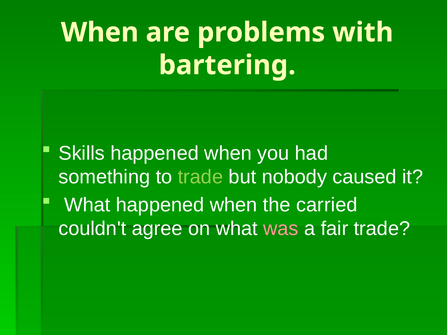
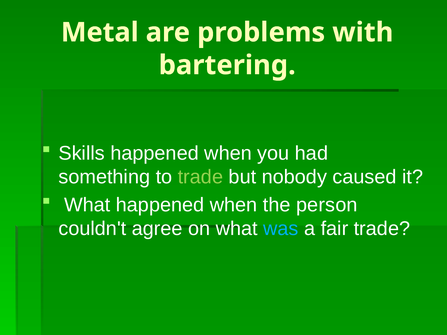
When at (100, 32): When -> Metal
carried: carried -> person
was colour: pink -> light blue
